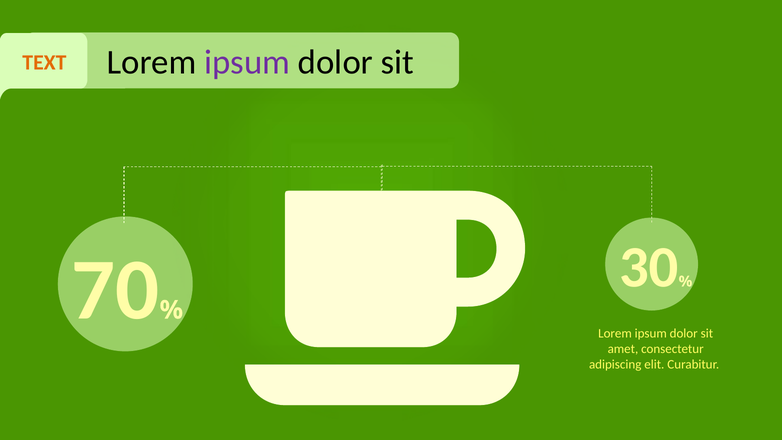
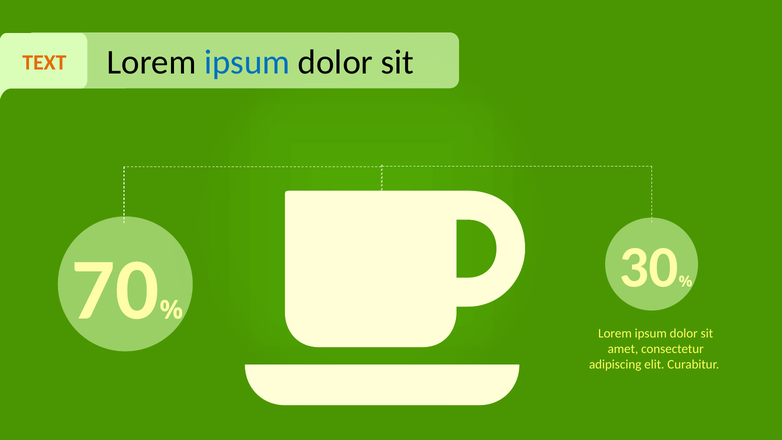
ipsum at (247, 62) colour: purple -> blue
